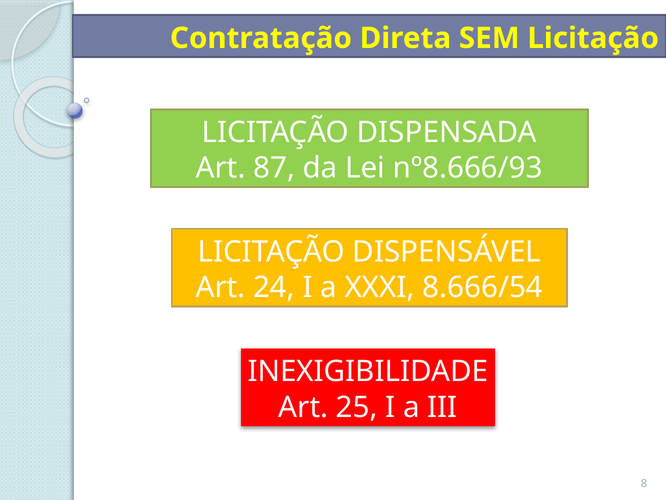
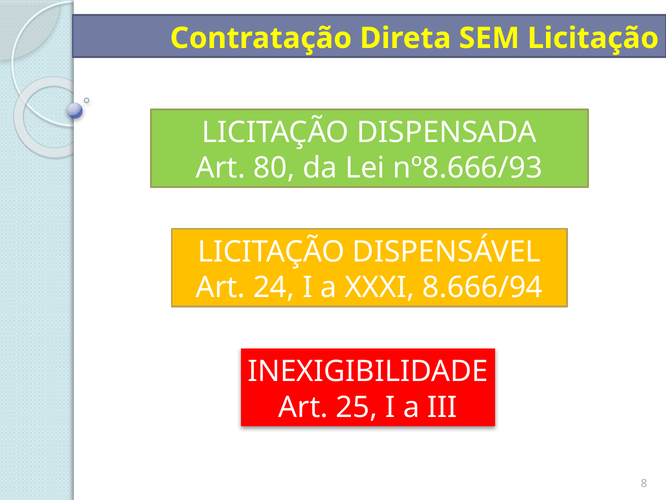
87: 87 -> 80
8.666/54: 8.666/54 -> 8.666/94
